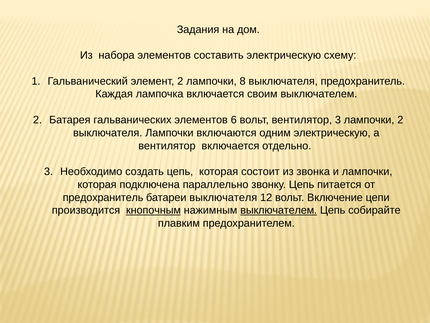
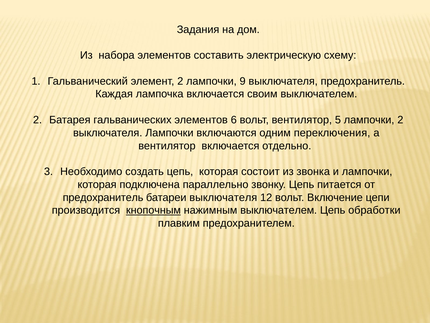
8: 8 -> 9
вентилятор 3: 3 -> 5
одним электрическую: электрическую -> переключения
выключателем at (279, 210) underline: present -> none
собирайте: собирайте -> обработки
